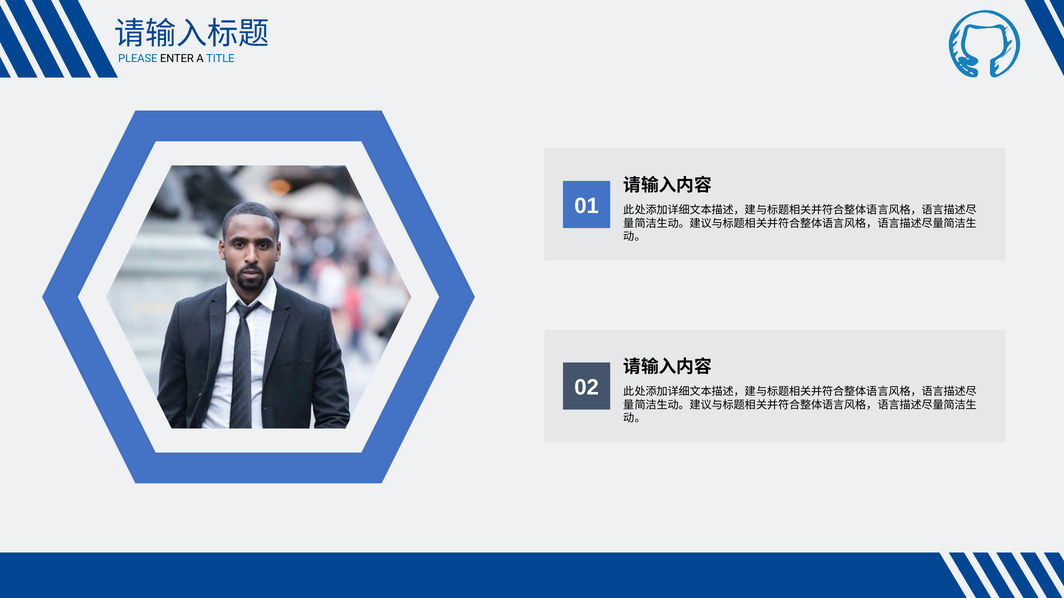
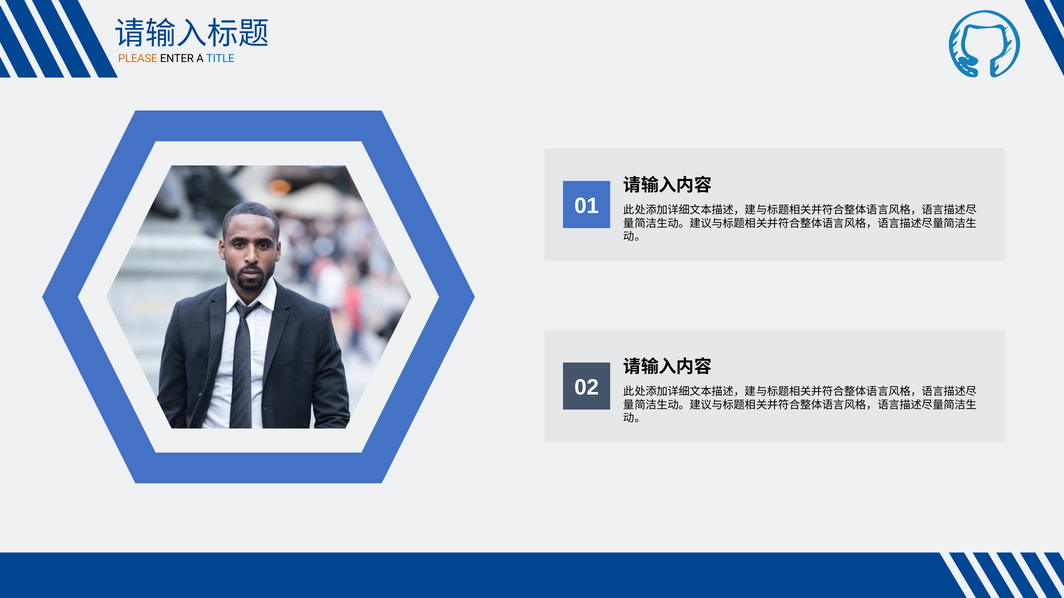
PLEASE colour: blue -> orange
